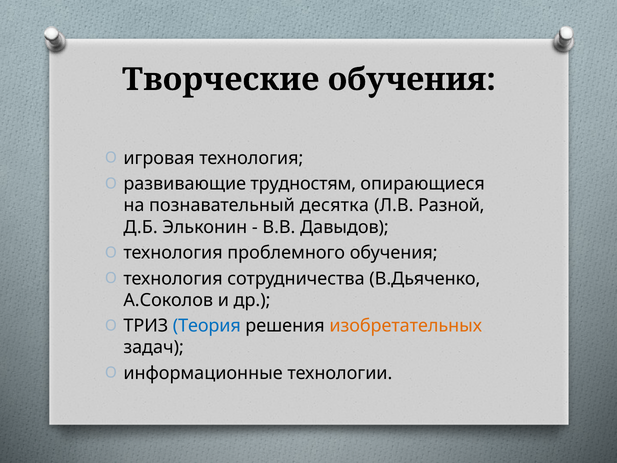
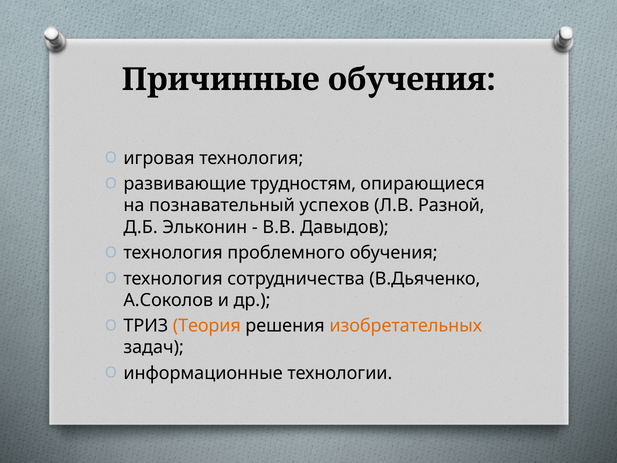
Творческие: Творческие -> Причинные
десятка: десятка -> успехов
Теория colour: blue -> orange
